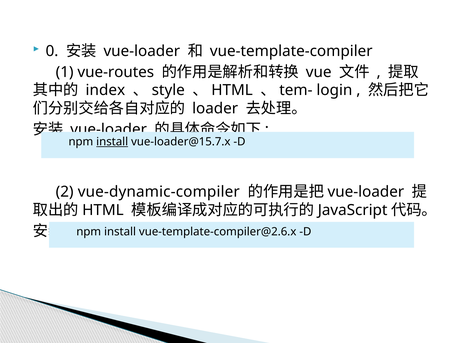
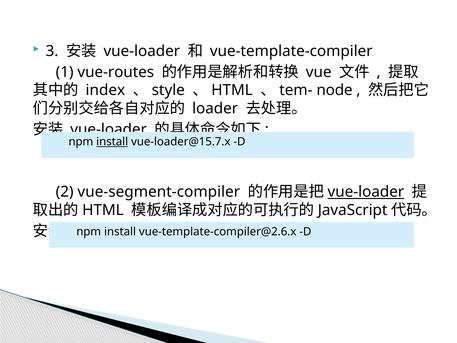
0: 0 -> 3
login: login -> node
vue-dynamic-compiler: vue-dynamic-compiler -> vue-segment-compiler
vue-loader at (366, 192) underline: none -> present
